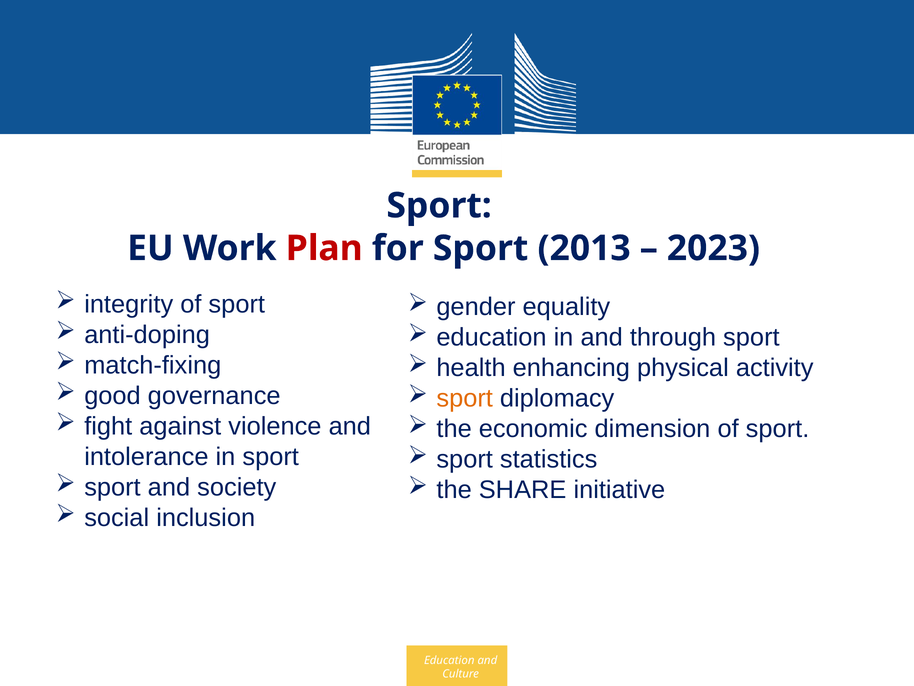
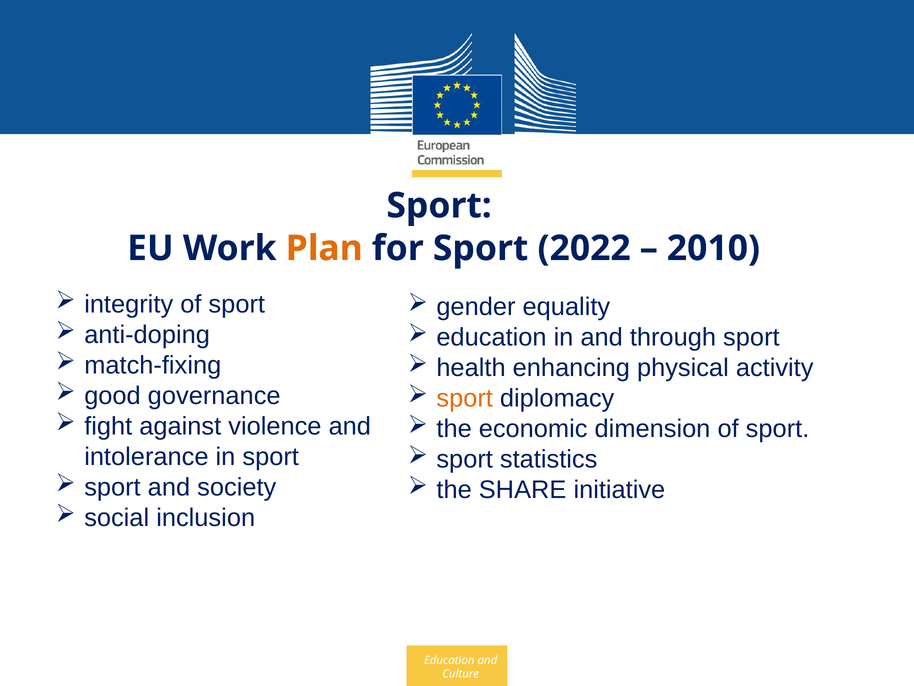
Plan colour: red -> orange
2013: 2013 -> 2022
2023: 2023 -> 2010
